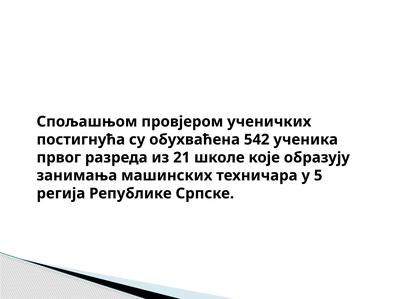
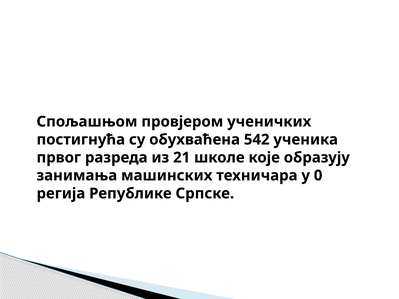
5: 5 -> 0
